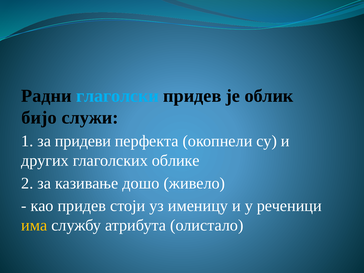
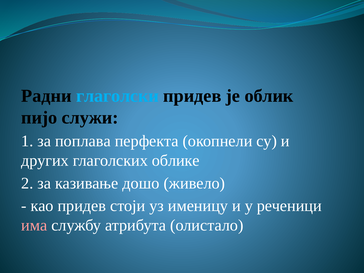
бијо: бијо -> пијо
придеви: придеви -> поплава
има colour: yellow -> pink
